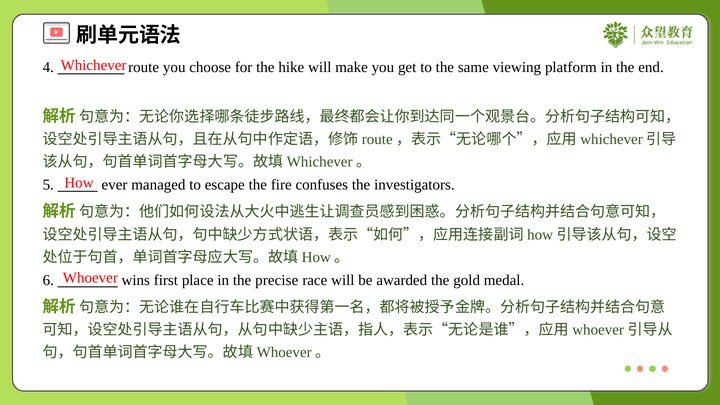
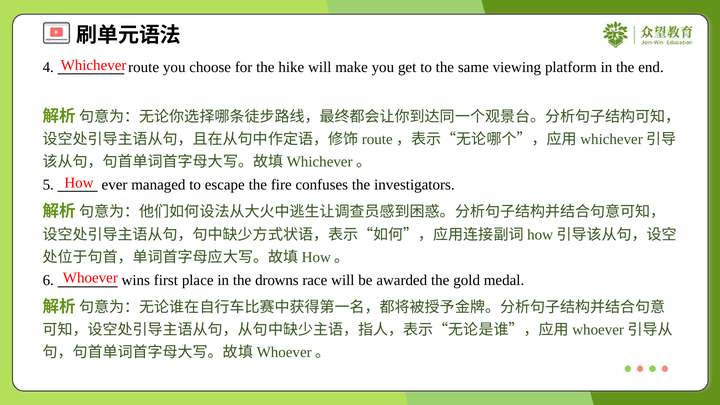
precise: precise -> drowns
